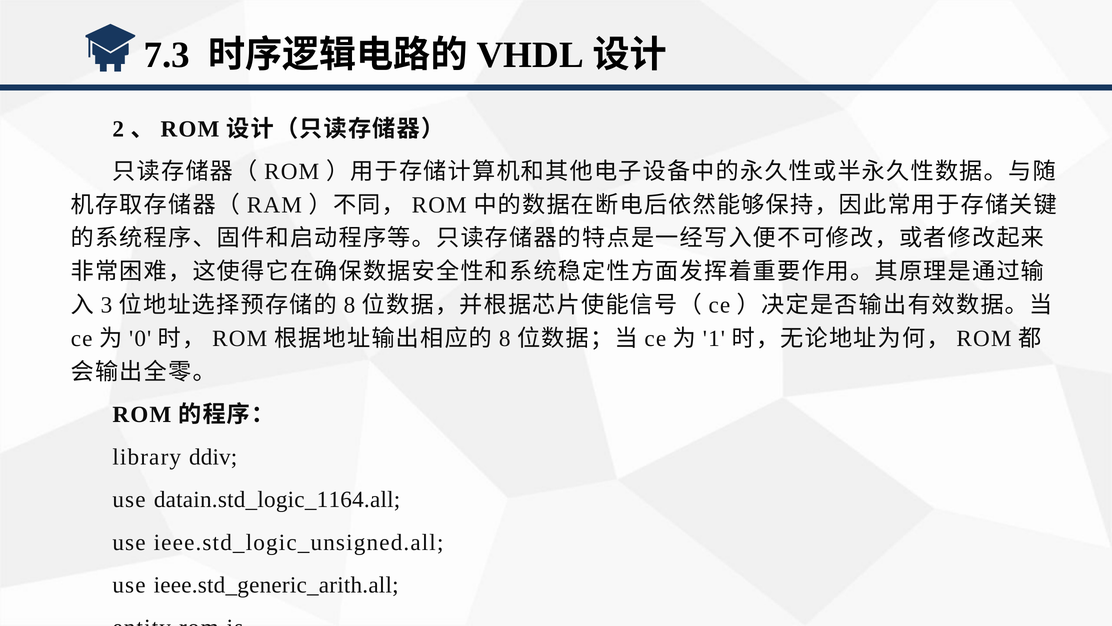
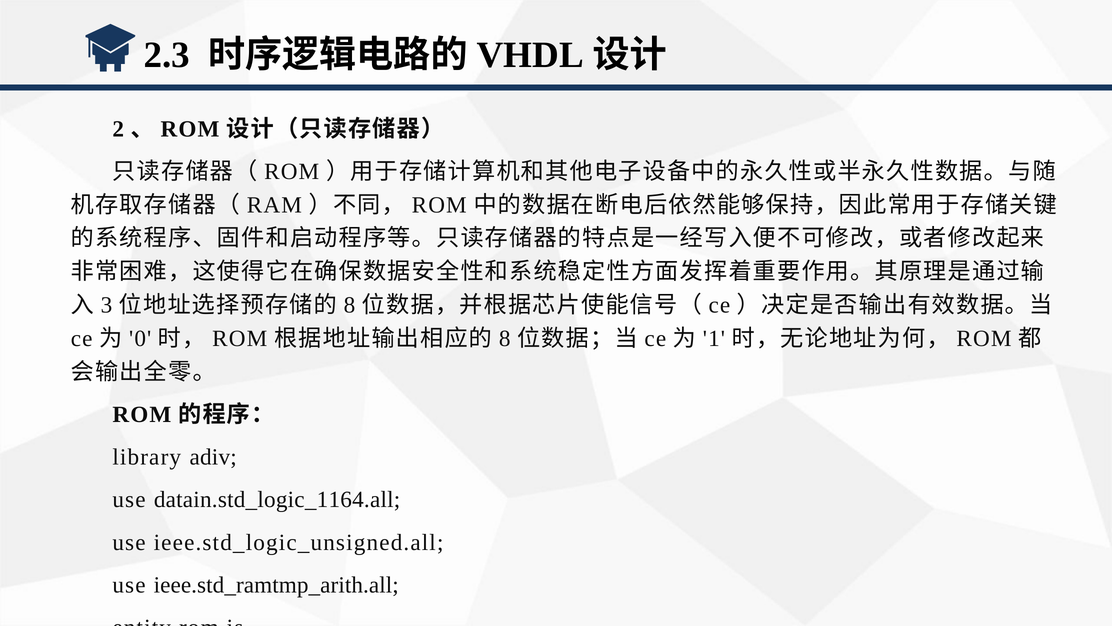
7.3: 7.3 -> 2.3
ddiv: ddiv -> adiv
ieee.std_generic_arith.all: ieee.std_generic_arith.all -> ieee.std_ramtmp_arith.all
